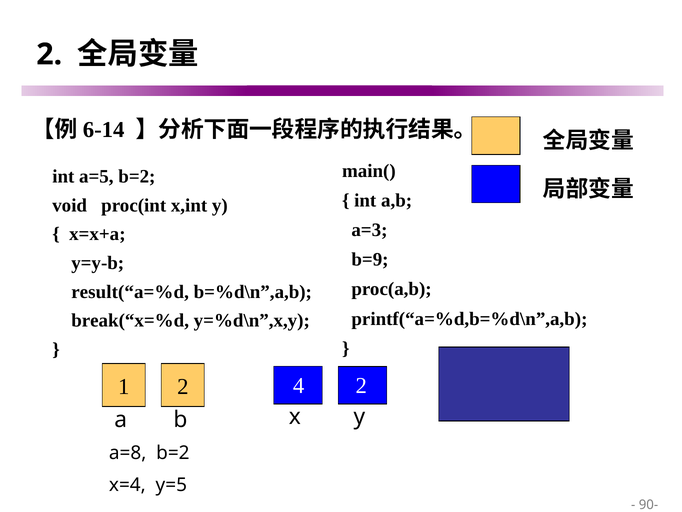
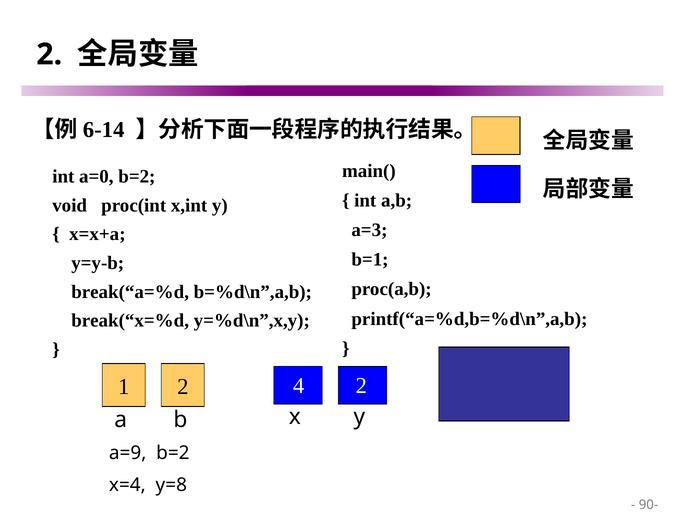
a=5: a=5 -> a=0
b=9: b=9 -> b=1
result(“a=%d: result(“a=%d -> break(“a=%d
a=8: a=8 -> a=9
y=5: y=5 -> y=8
